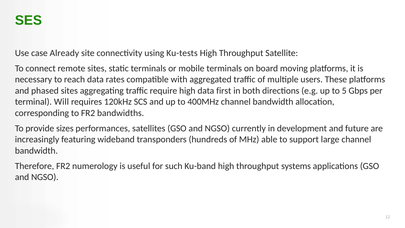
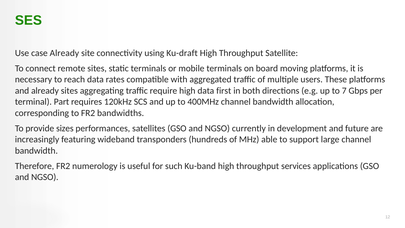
Ku-tests: Ku-tests -> Ku-draft
and phased: phased -> already
5: 5 -> 7
Will: Will -> Part
systems: systems -> services
